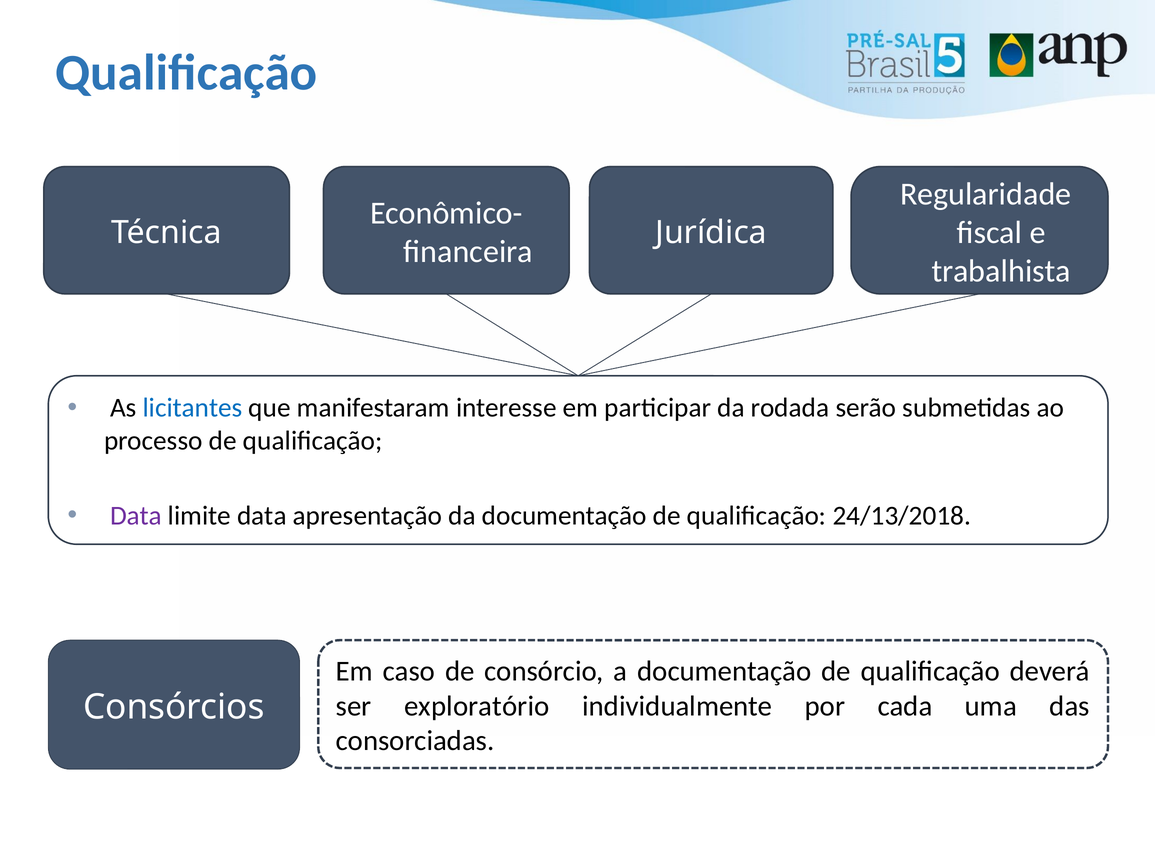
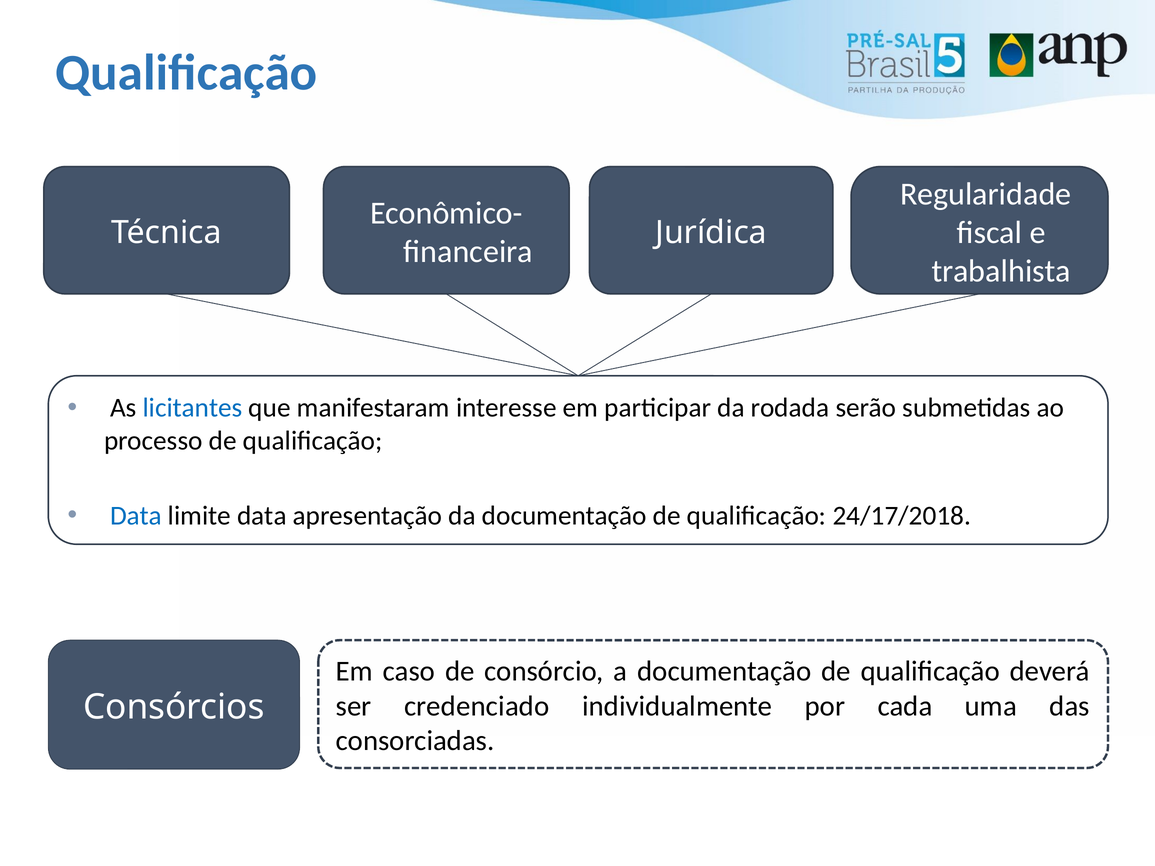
Data at (136, 516) colour: purple -> blue
24/13/2018: 24/13/2018 -> 24/17/2018
exploratório: exploratório -> credenciado
